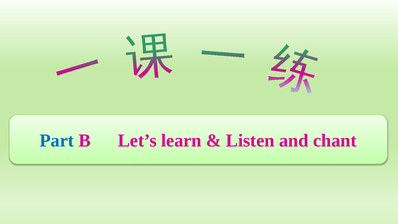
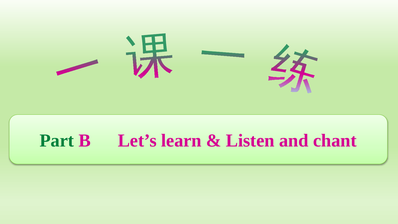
Part colour: blue -> green
